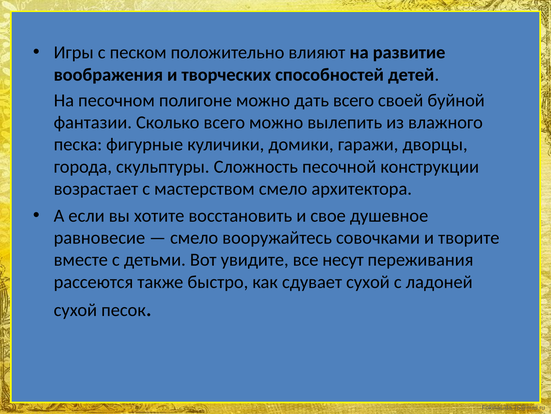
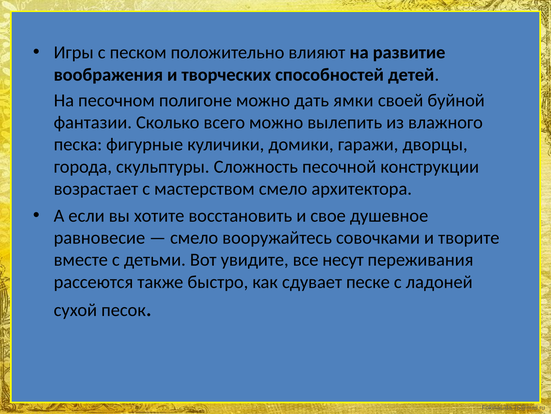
дать всего: всего -> ямки
сдувает сухой: сухой -> песке
